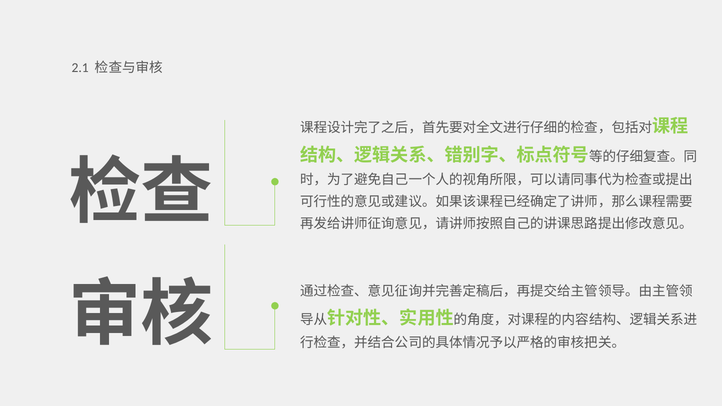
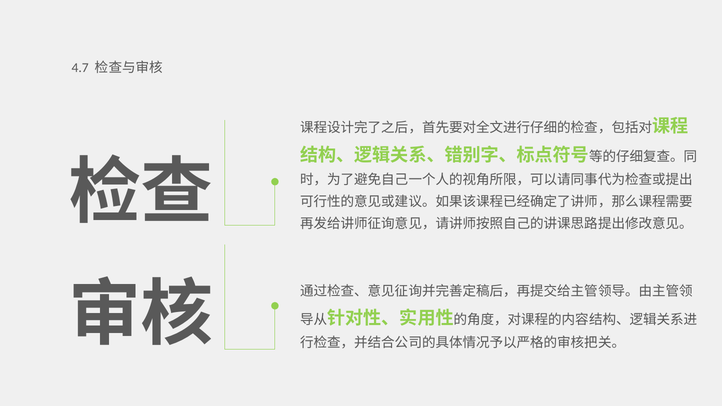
2.1: 2.1 -> 4.7
